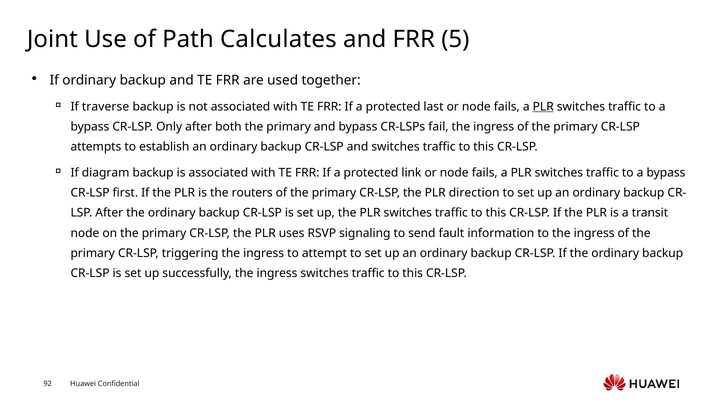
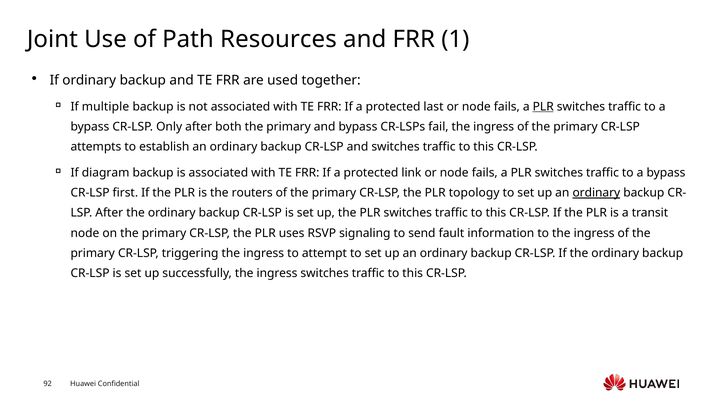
Calculates: Calculates -> Resources
5: 5 -> 1
traverse: traverse -> multiple
direction: direction -> topology
ordinary at (596, 193) underline: none -> present
